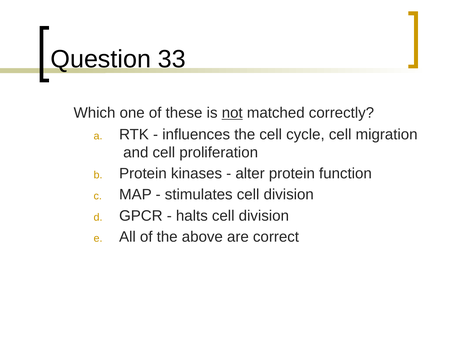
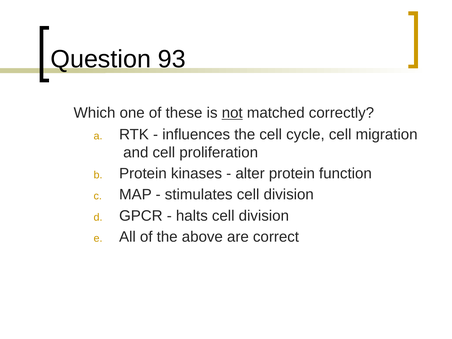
33: 33 -> 93
